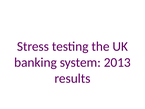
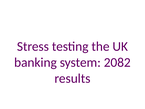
2013: 2013 -> 2082
